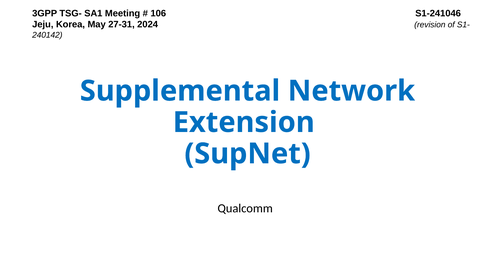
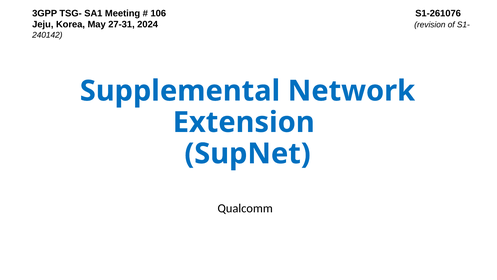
S1-241046: S1-241046 -> S1-261076
